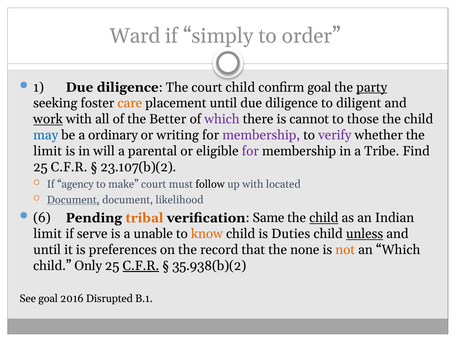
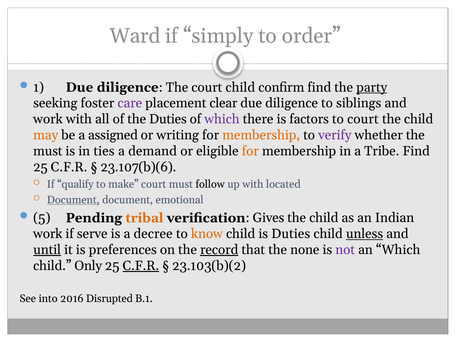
confirm goal: goal -> find
care colour: orange -> purple
placement until: until -> clear
diligent: diligent -> siblings
work at (48, 119) underline: present -> none
the Better: Better -> Duties
cannot: cannot -> factors
to those: those -> court
may colour: blue -> orange
ordinary: ordinary -> assigned
membership at (261, 135) colour: purple -> orange
limit at (48, 151): limit -> must
will: will -> ties
parental: parental -> demand
for at (250, 151) colour: purple -> orange
23.107(b)(2: 23.107(b)(2 -> 23.107(b)(6
agency: agency -> qualify
likelihood: likelihood -> emotional
6: 6 -> 5
Same: Same -> Gives
child at (324, 218) underline: present -> none
limit at (48, 234): limit -> work
unable: unable -> decree
until at (47, 250) underline: none -> present
record underline: none -> present
not colour: orange -> purple
35.938(b)(2: 35.938(b)(2 -> 23.103(b)(2
See goal: goal -> into
